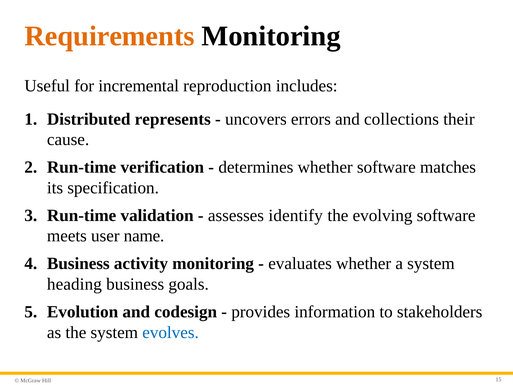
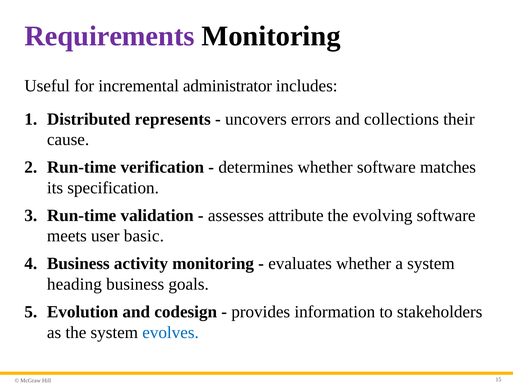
Requirements colour: orange -> purple
reproduction: reproduction -> administrator
identify: identify -> attribute
name: name -> basic
